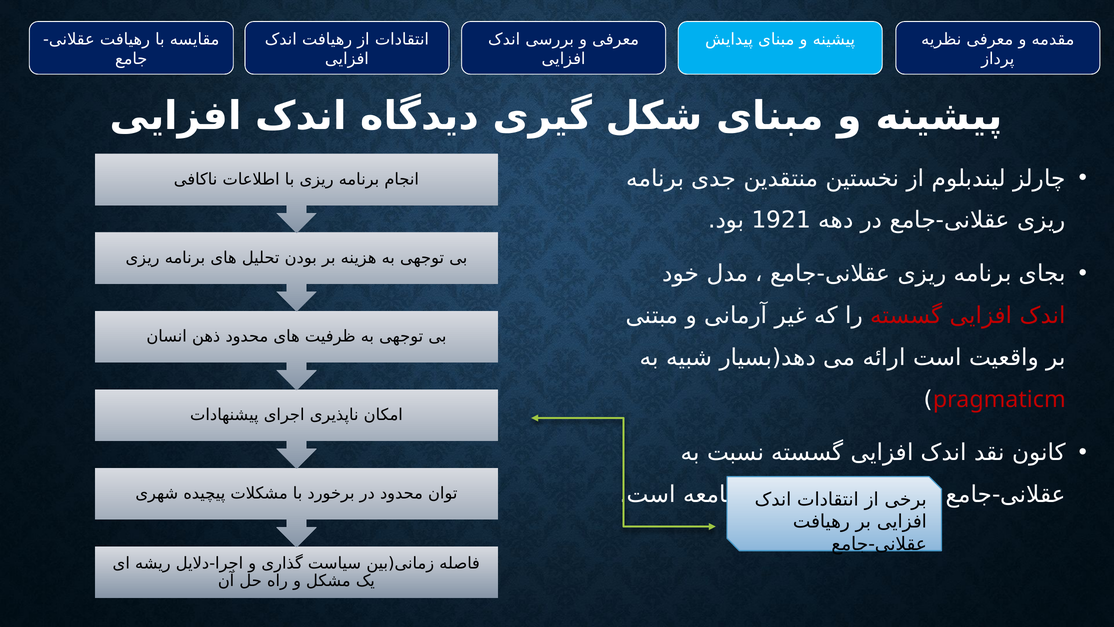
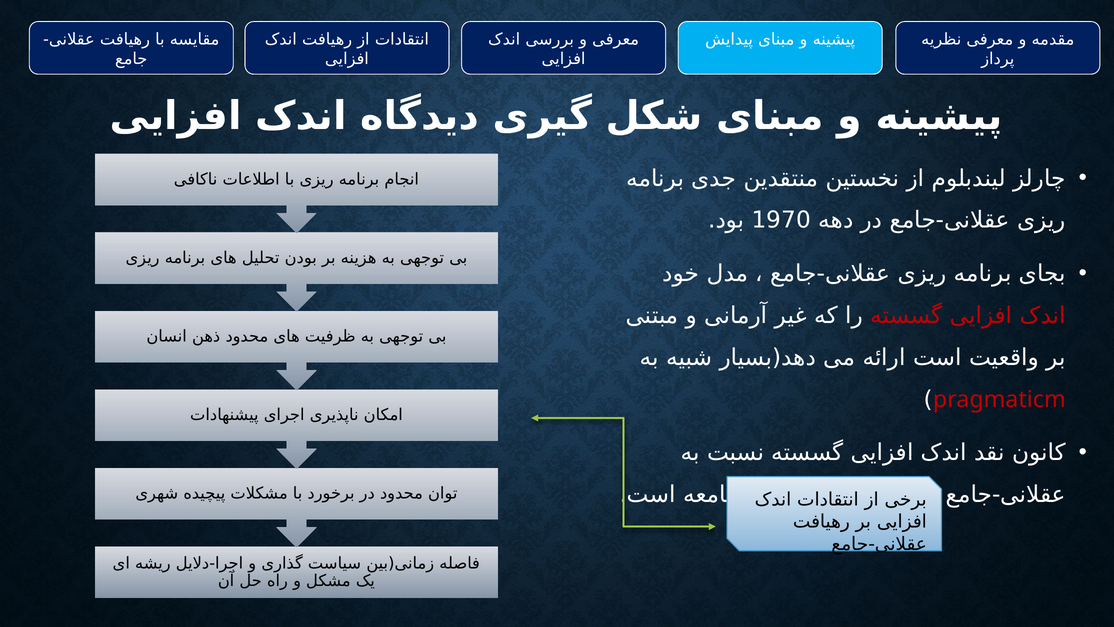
1921: 1921 -> 1970
